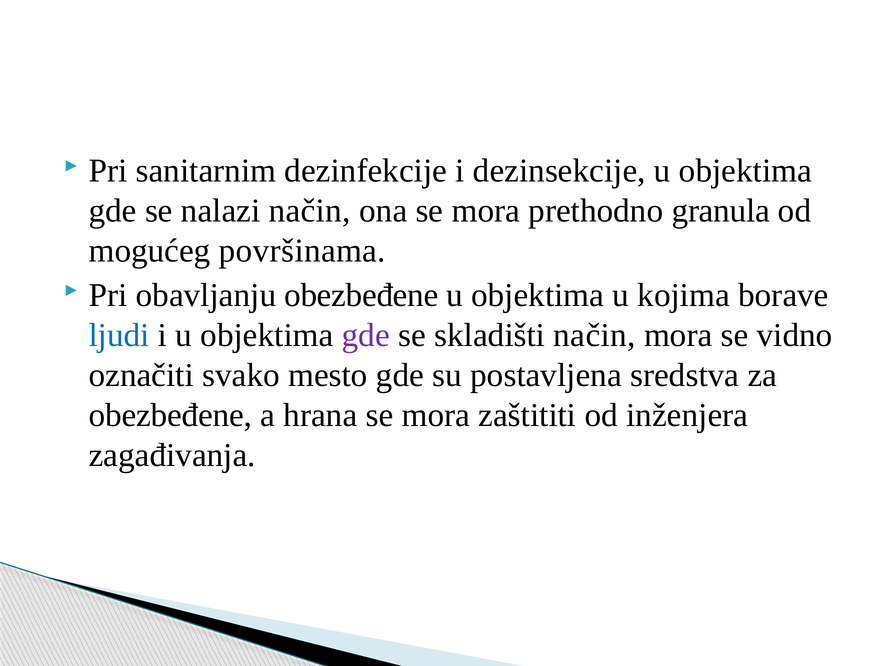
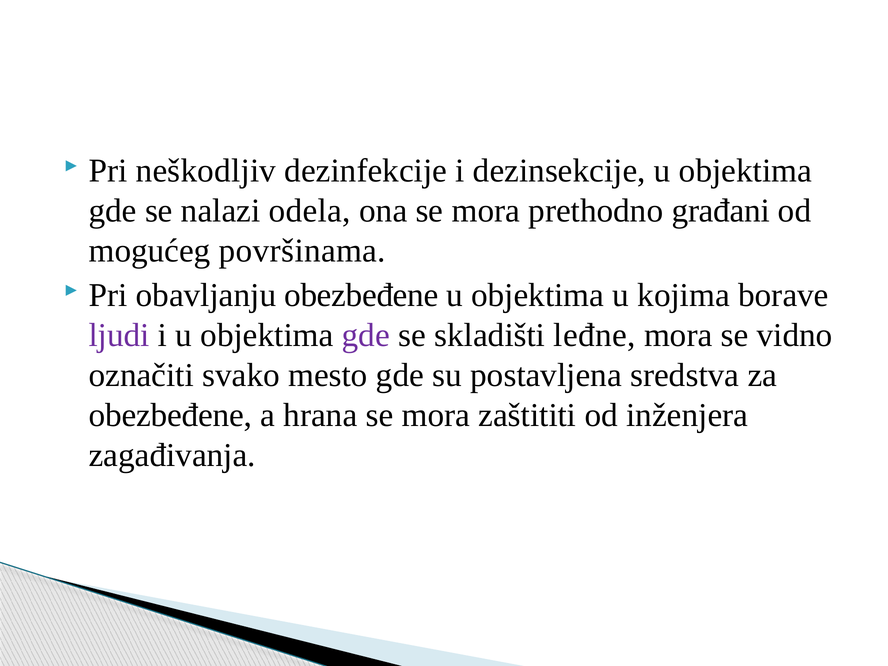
sanitarnim: sanitarnim -> neškodljiv
nalazi način: način -> odela
granula: granula -> građani
ljudi colour: blue -> purple
skladišti način: način -> leđne
